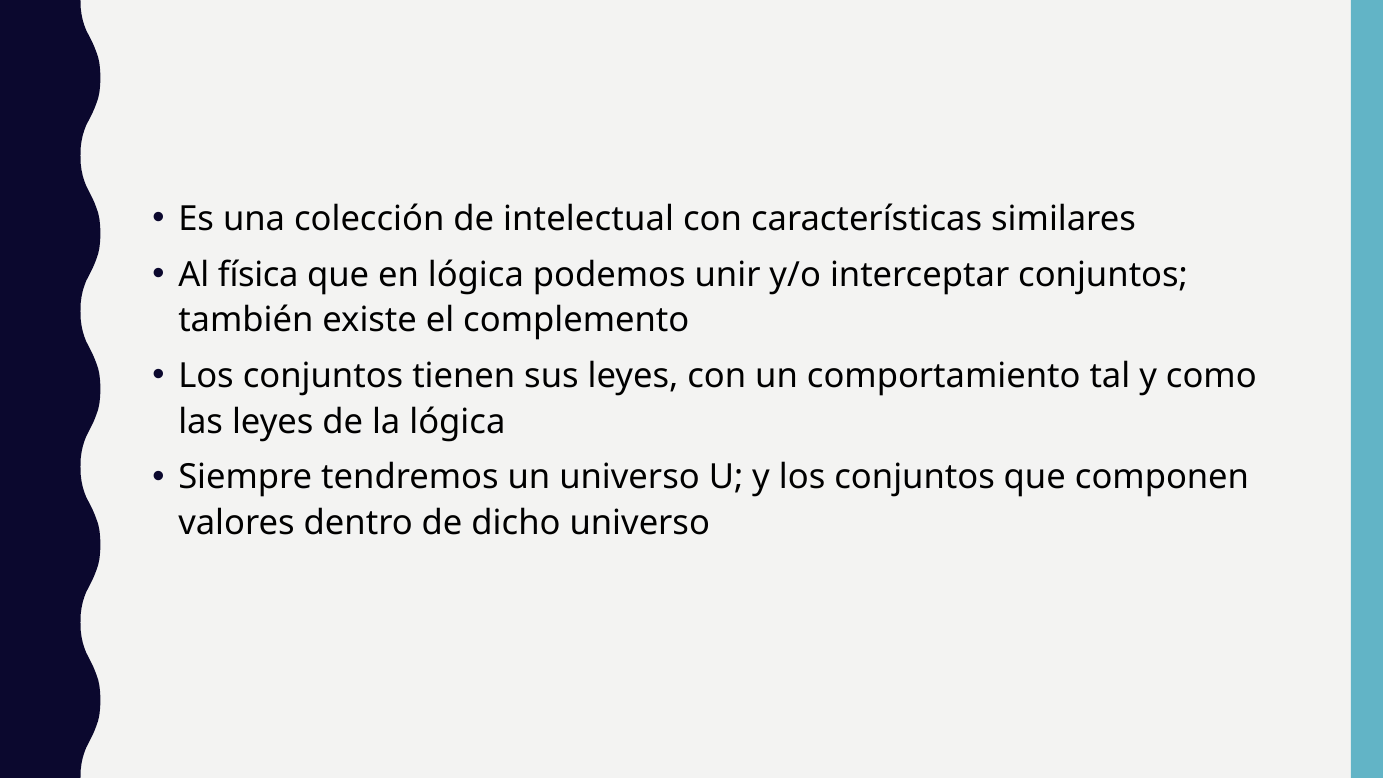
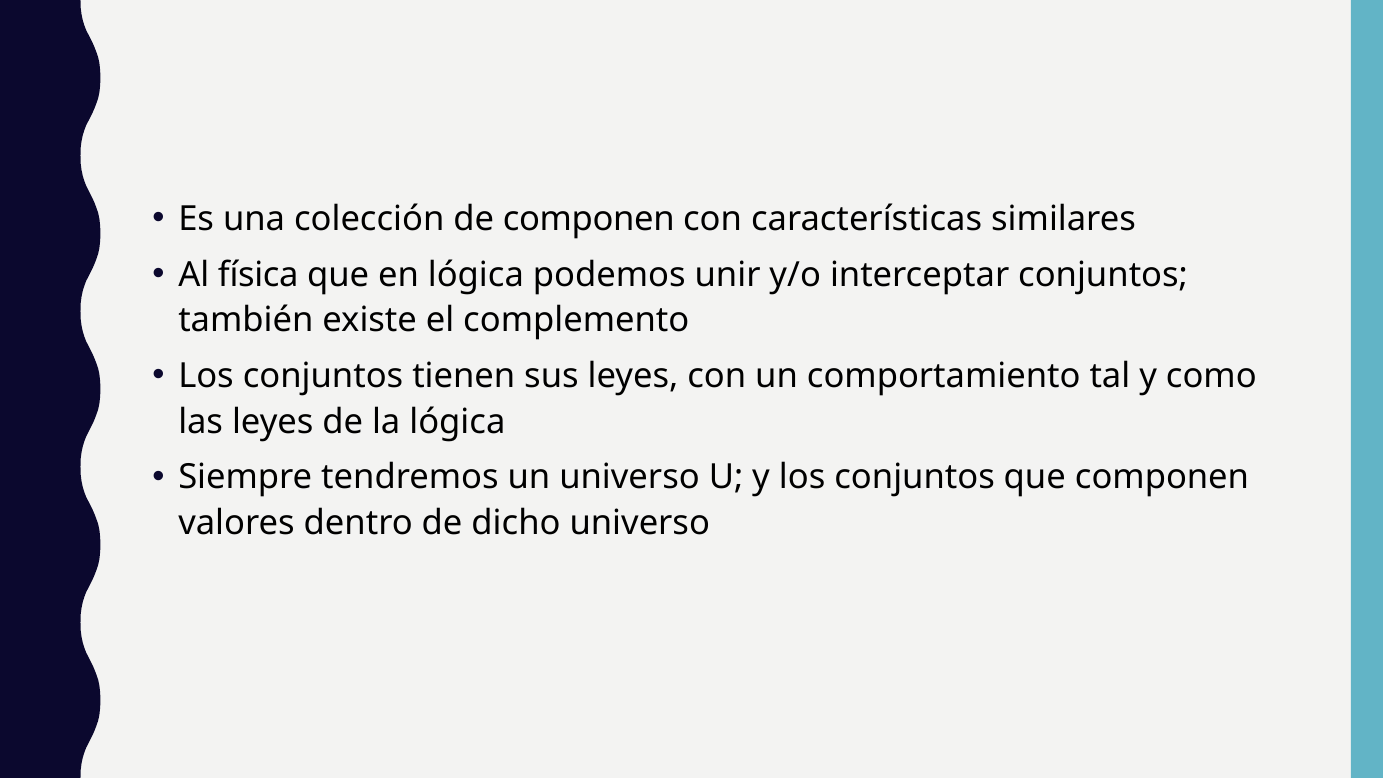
de intelectual: intelectual -> componen
